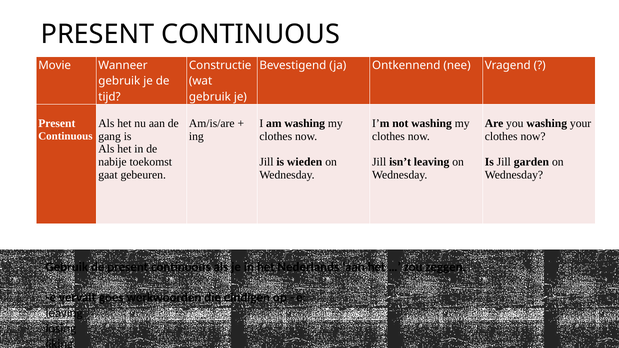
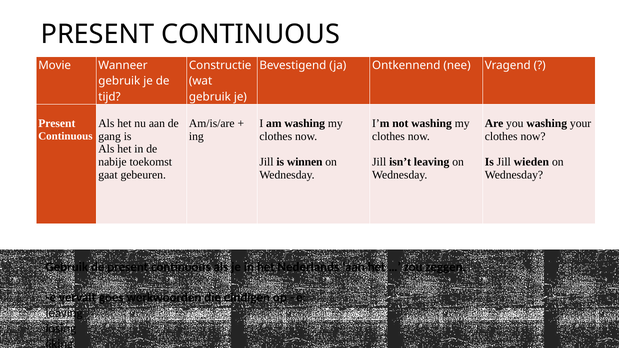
wieden: wieden -> winnen
garden: garden -> wieden
